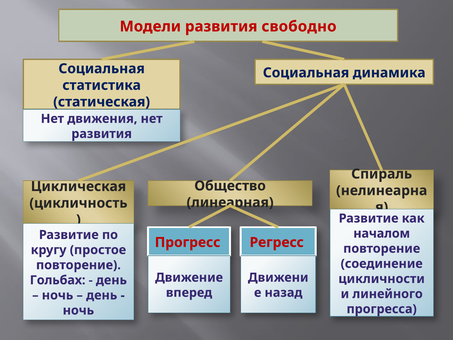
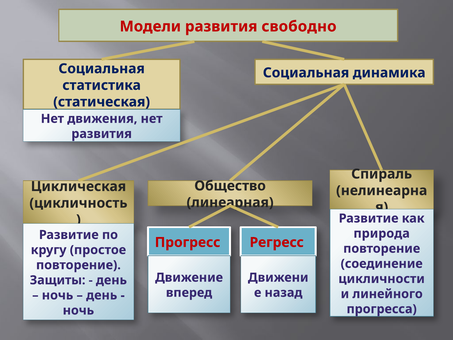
началом: началом -> природа
Гольбах: Гольбах -> Защиты
